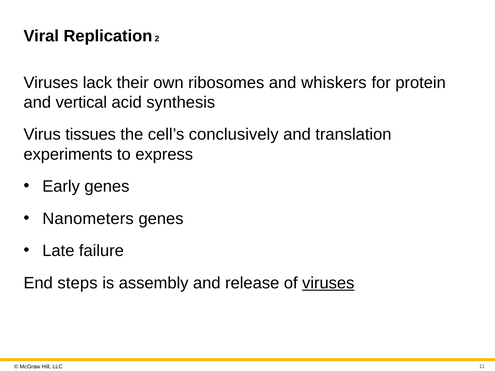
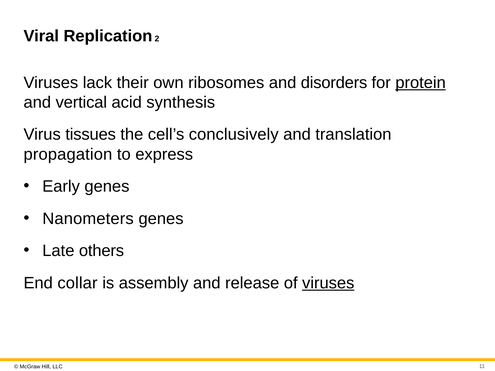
whiskers: whiskers -> disorders
protein underline: none -> present
experiments: experiments -> propagation
failure: failure -> others
steps: steps -> collar
